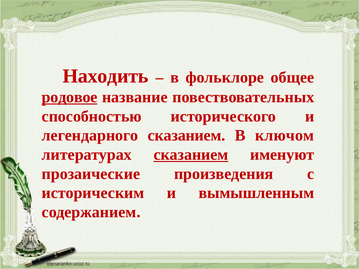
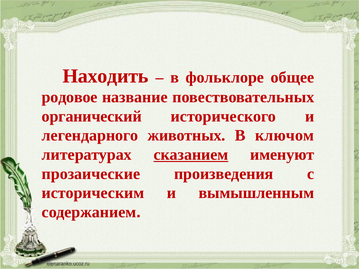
родовое underline: present -> none
способностью: способностью -> органический
легендарного сказанием: сказанием -> животных
